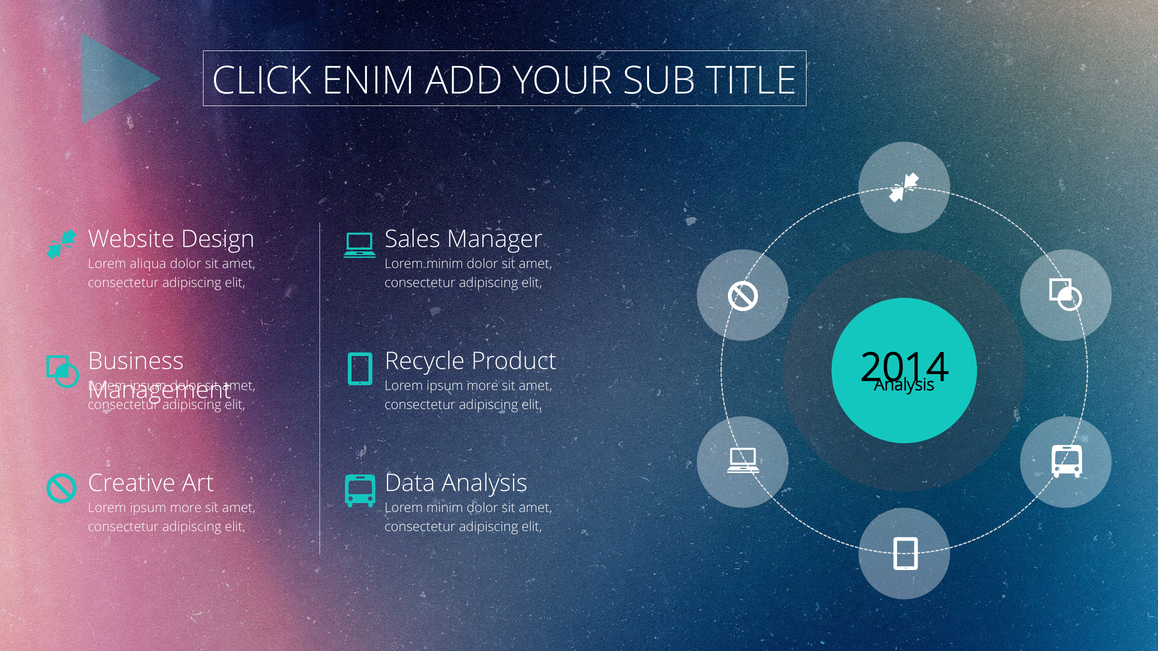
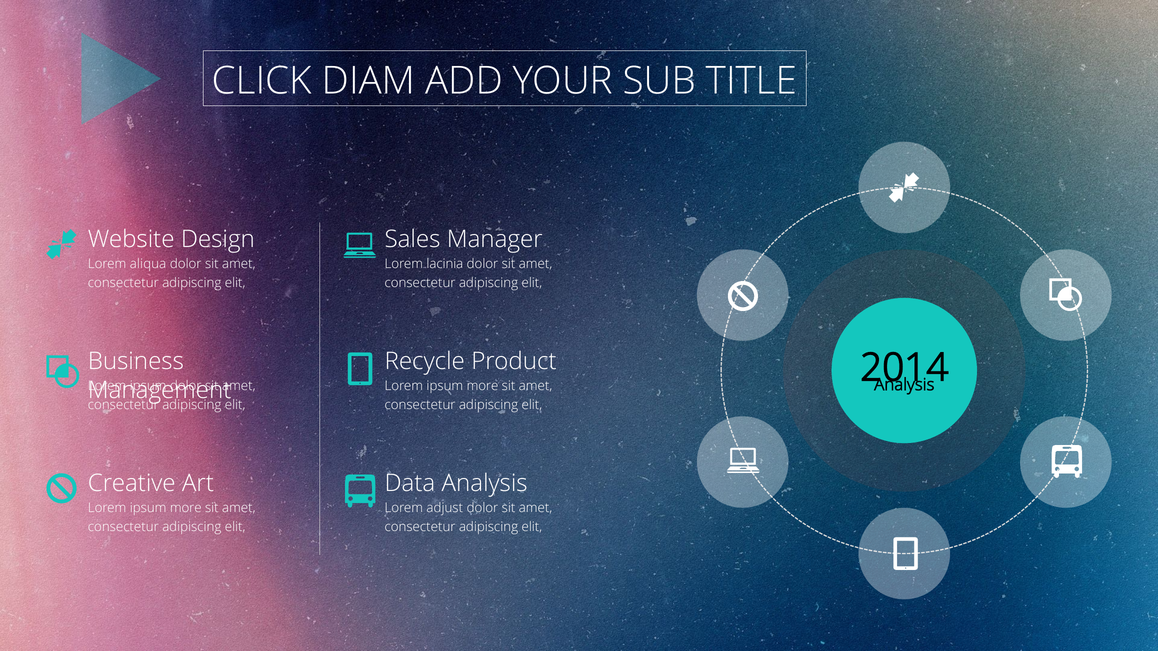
ENIM: ENIM -> DIAM
minim at (445, 264): minim -> lacinia
minim at (445, 508): minim -> adjust
